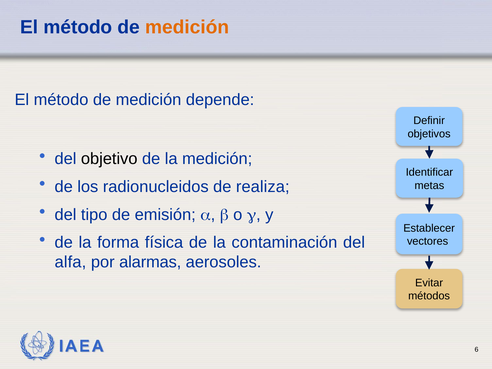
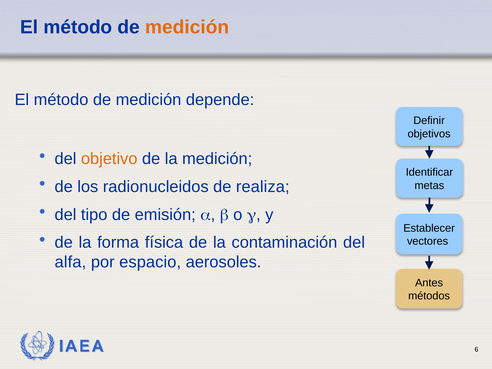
objetivo colour: black -> orange
alarmas: alarmas -> espacio
Evitar: Evitar -> Antes
